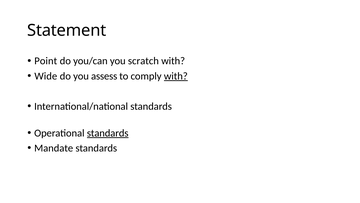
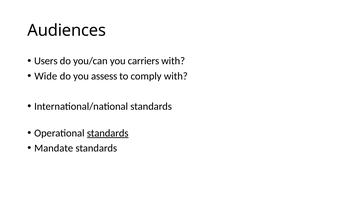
Statement: Statement -> Audiences
Point: Point -> Users
scratch: scratch -> carriers
with at (176, 76) underline: present -> none
